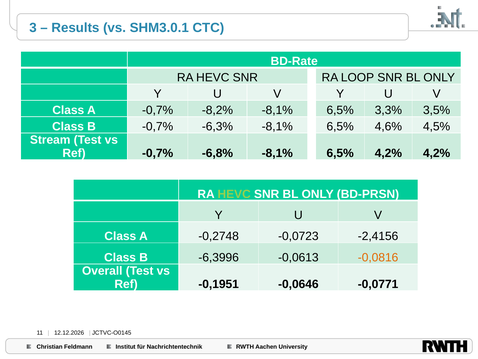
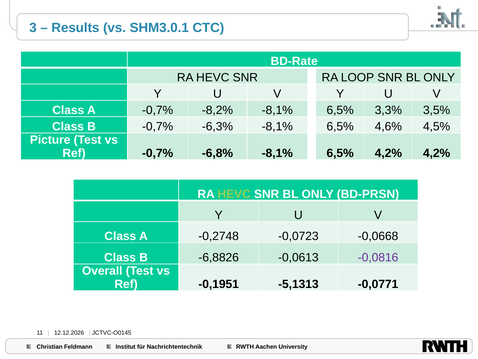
Stream: Stream -> Picture
-2,4156: -2,4156 -> -0,0668
-6,3996: -6,3996 -> -6,8826
-0,0816 colour: orange -> purple
-0,0646: -0,0646 -> -5,1313
